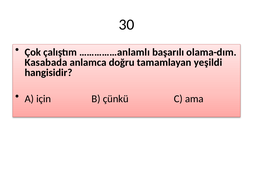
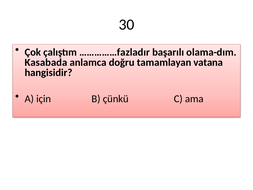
……………anlamlı: ……………anlamlı -> ……………fazladır
yeşildi: yeşildi -> vatana
